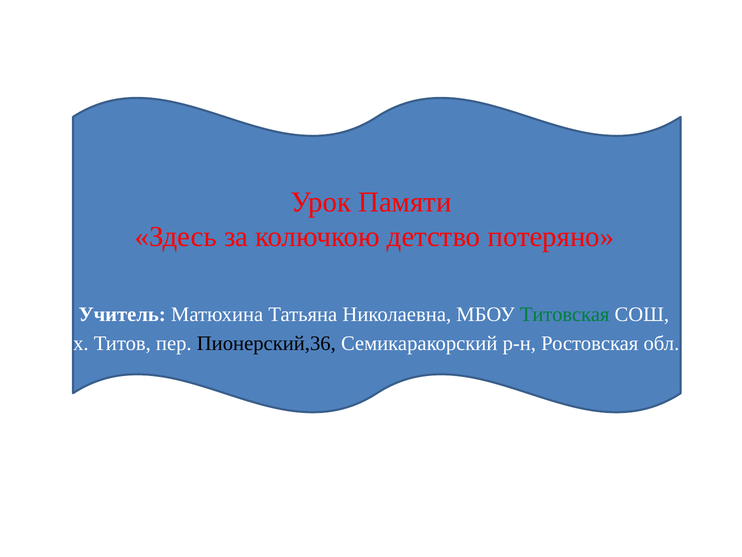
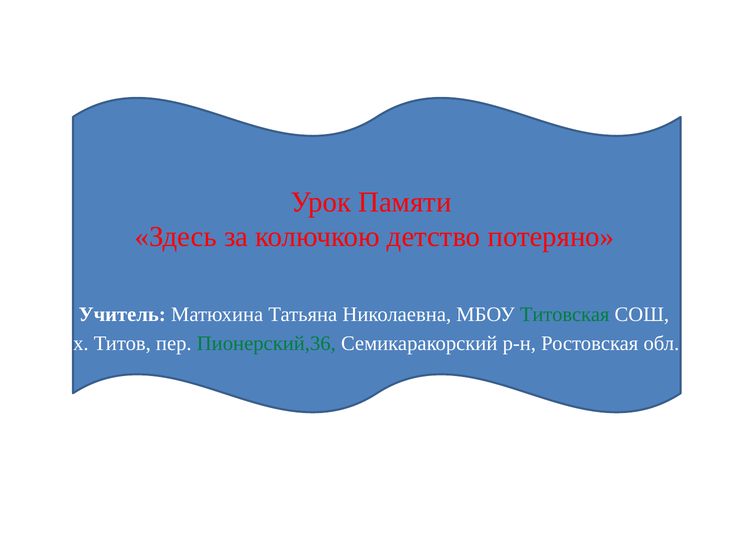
Пионерский,36 colour: black -> green
